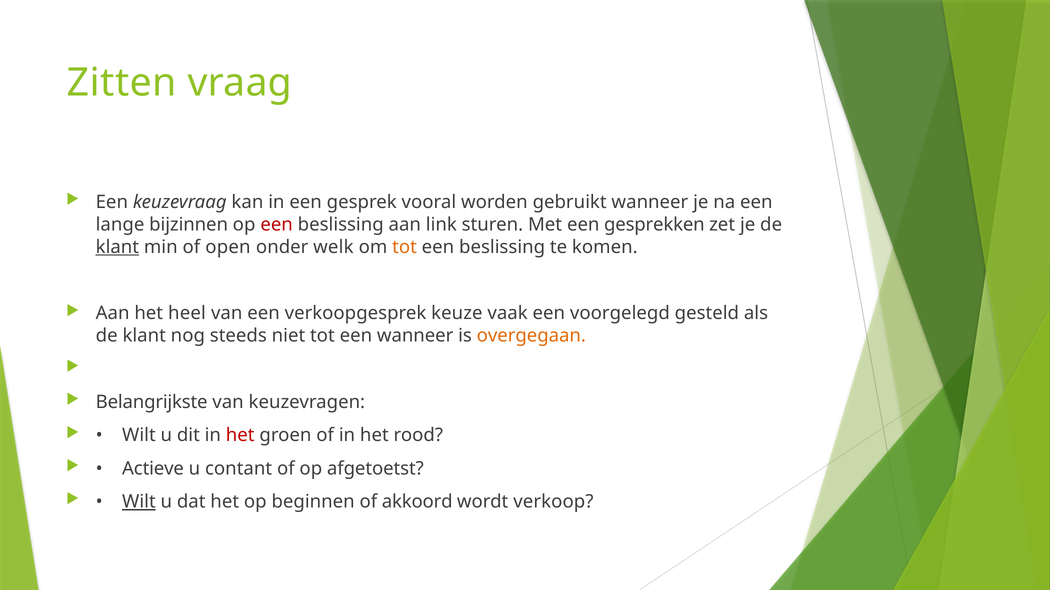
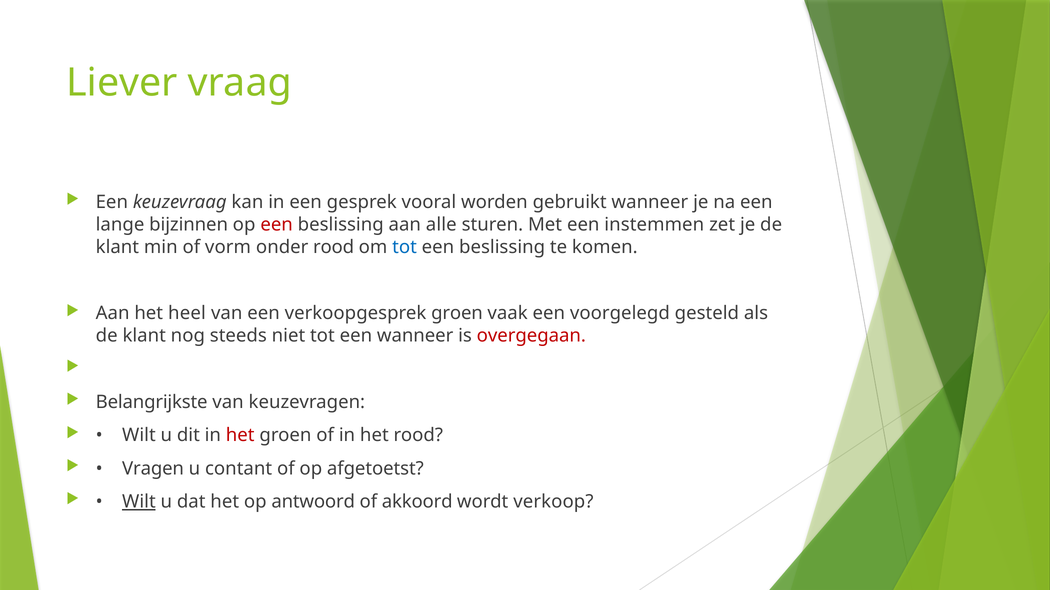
Zitten: Zitten -> Liever
link: link -> alle
gesprekken: gesprekken -> instemmen
klant at (117, 247) underline: present -> none
open: open -> vorm
onder welk: welk -> rood
tot at (405, 247) colour: orange -> blue
verkoopgesprek keuze: keuze -> groen
overgegaan colour: orange -> red
Actieve: Actieve -> Vragen
beginnen: beginnen -> antwoord
